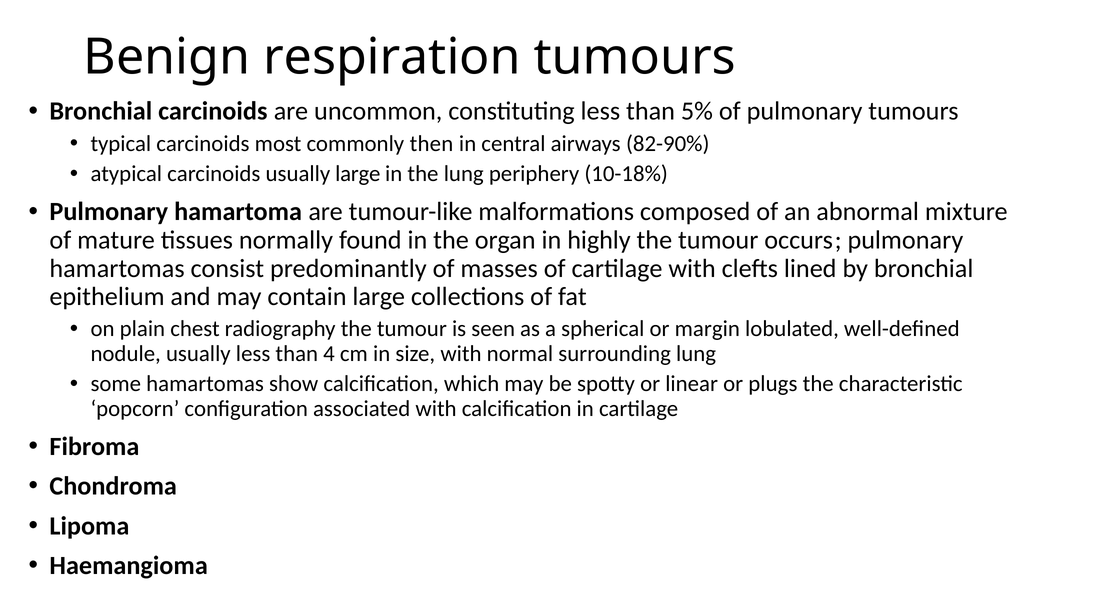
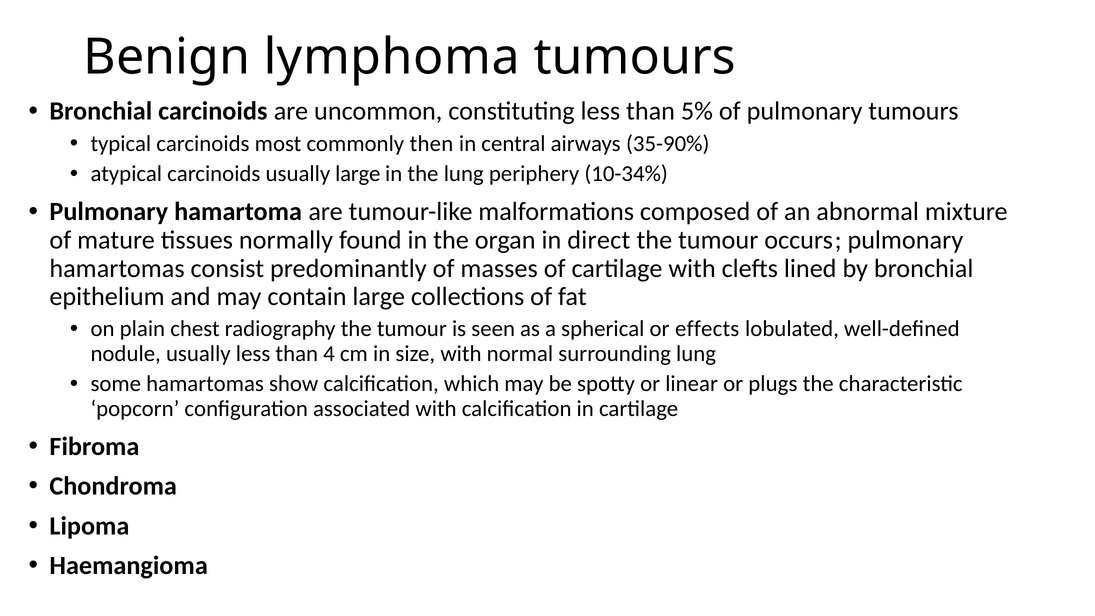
respiration: respiration -> lymphoma
82-90%: 82-90% -> 35-90%
10-18%: 10-18% -> 10-34%
highly: highly -> direct
margin: margin -> effects
